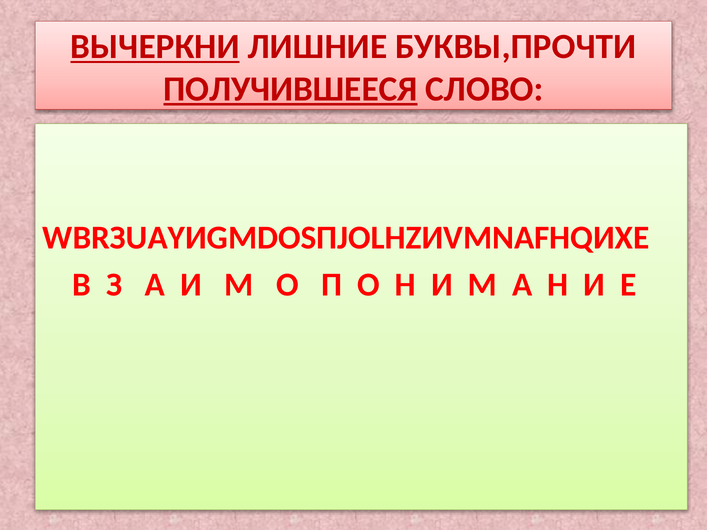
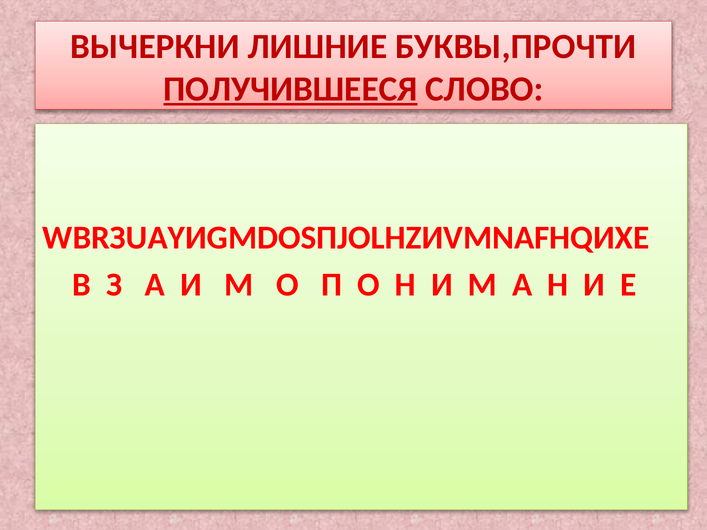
ВЫЧЕРКНИ underline: present -> none
